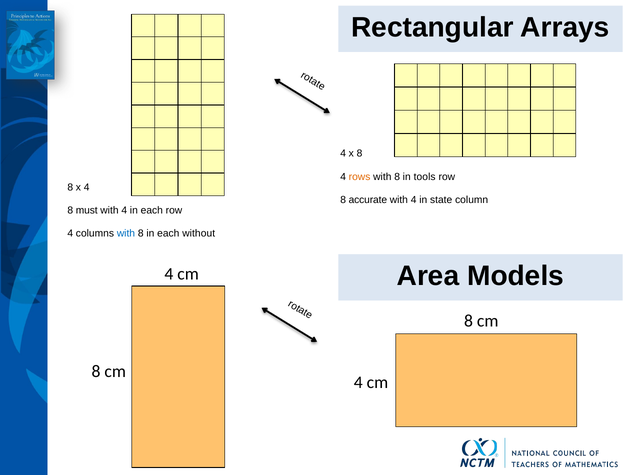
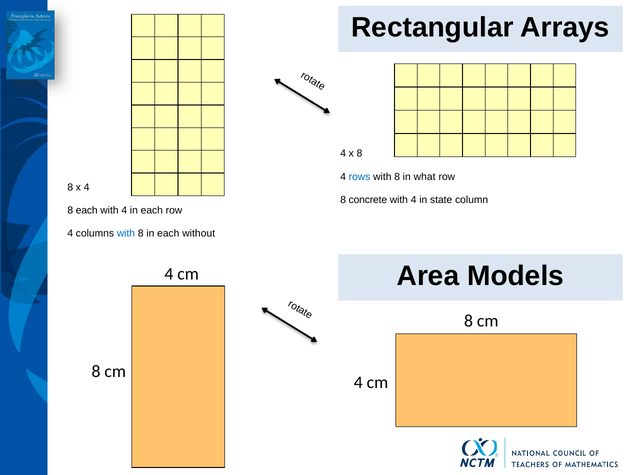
rows colour: orange -> blue
tools: tools -> what
accurate: accurate -> concrete
8 must: must -> each
